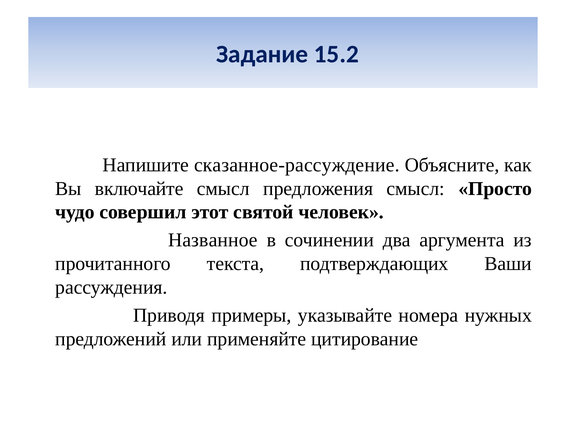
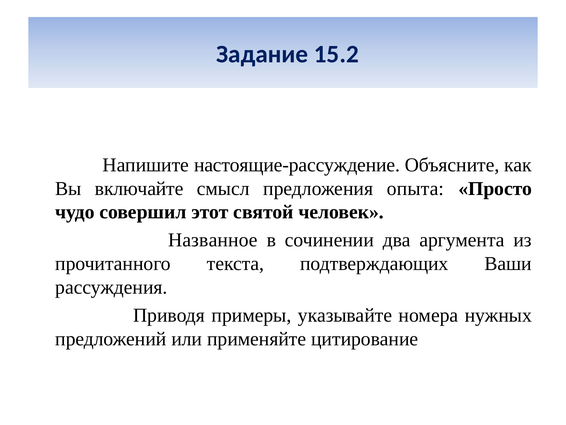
сказанное-рассуждение: сказанное-рассуждение -> настоящие-рассуждение
предложения смысл: смысл -> опыта
